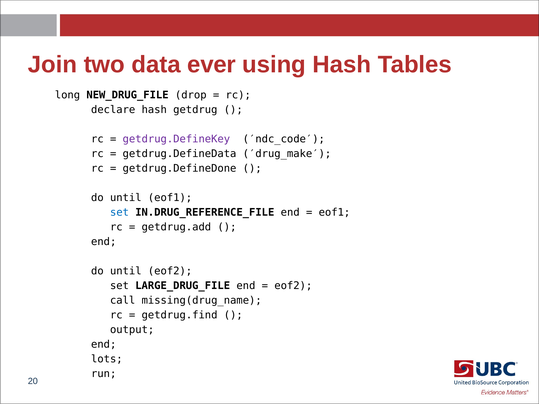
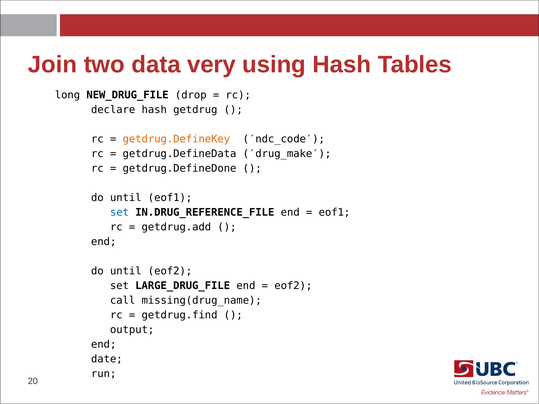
ever: ever -> very
getdrug.DefineKey colour: purple -> orange
lots: lots -> date
